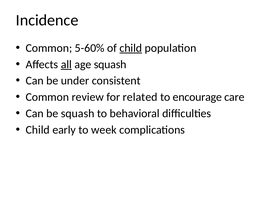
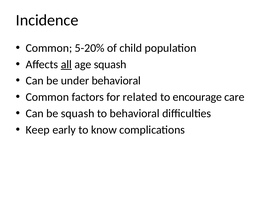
5-60%: 5-60% -> 5-20%
child at (131, 48) underline: present -> none
under consistent: consistent -> behavioral
review: review -> factors
Child at (38, 130): Child -> Keep
week: week -> know
